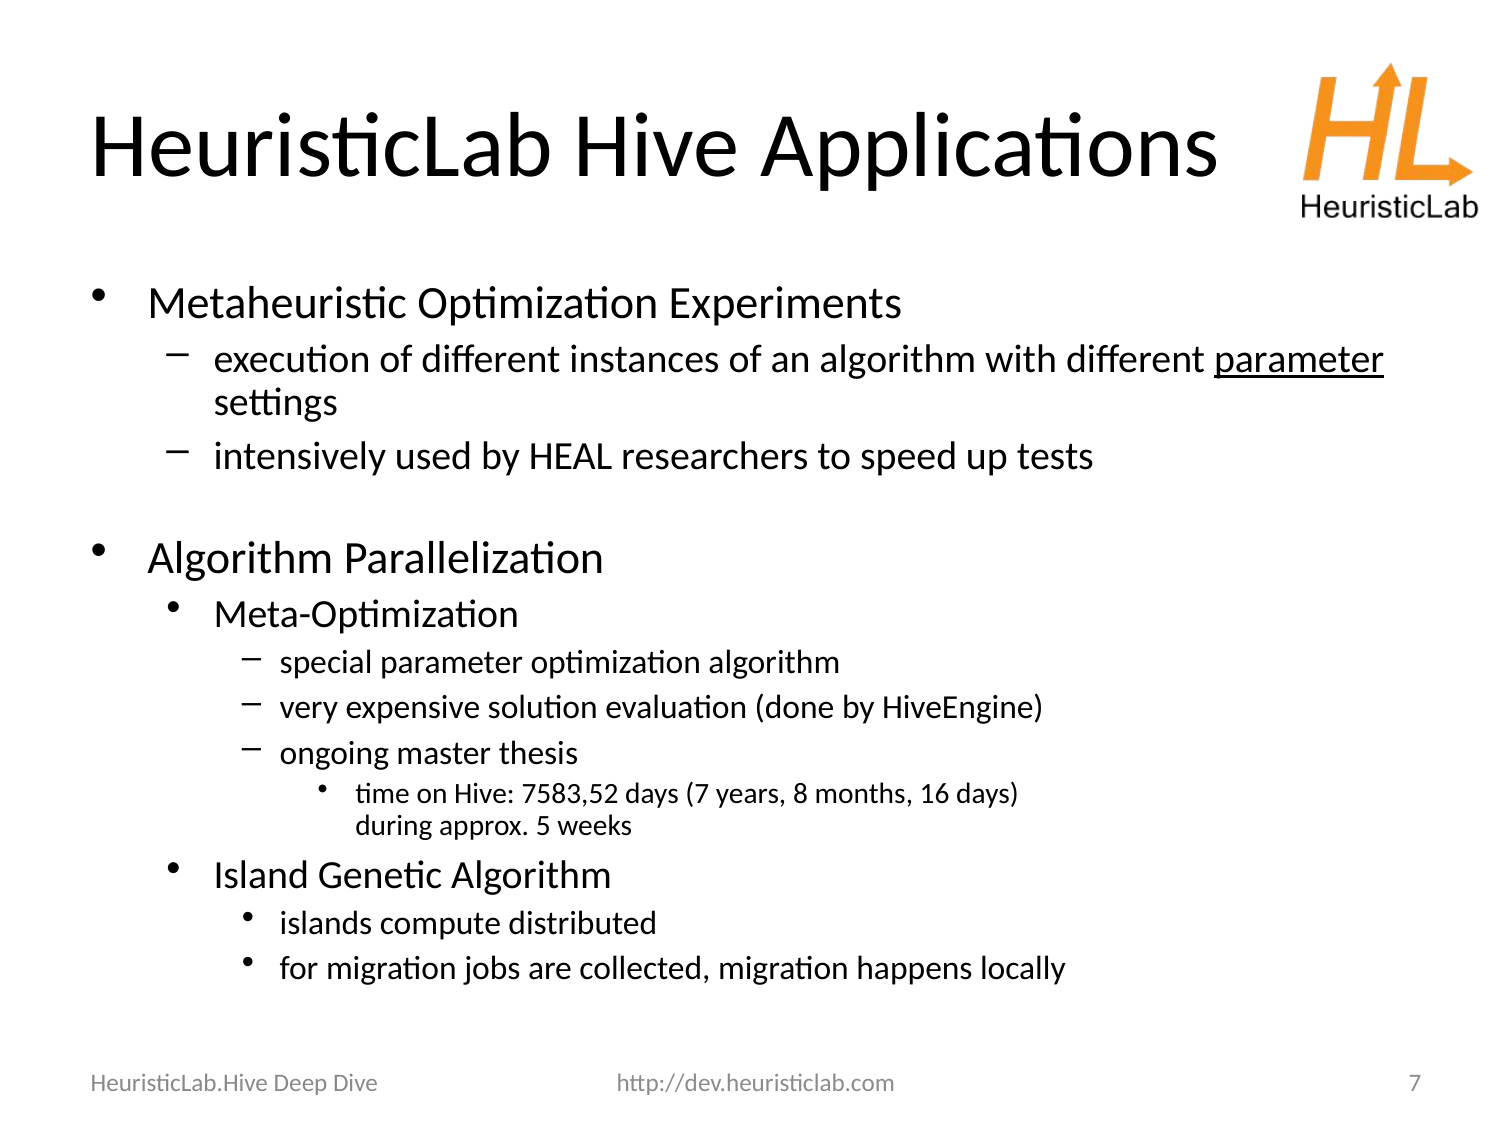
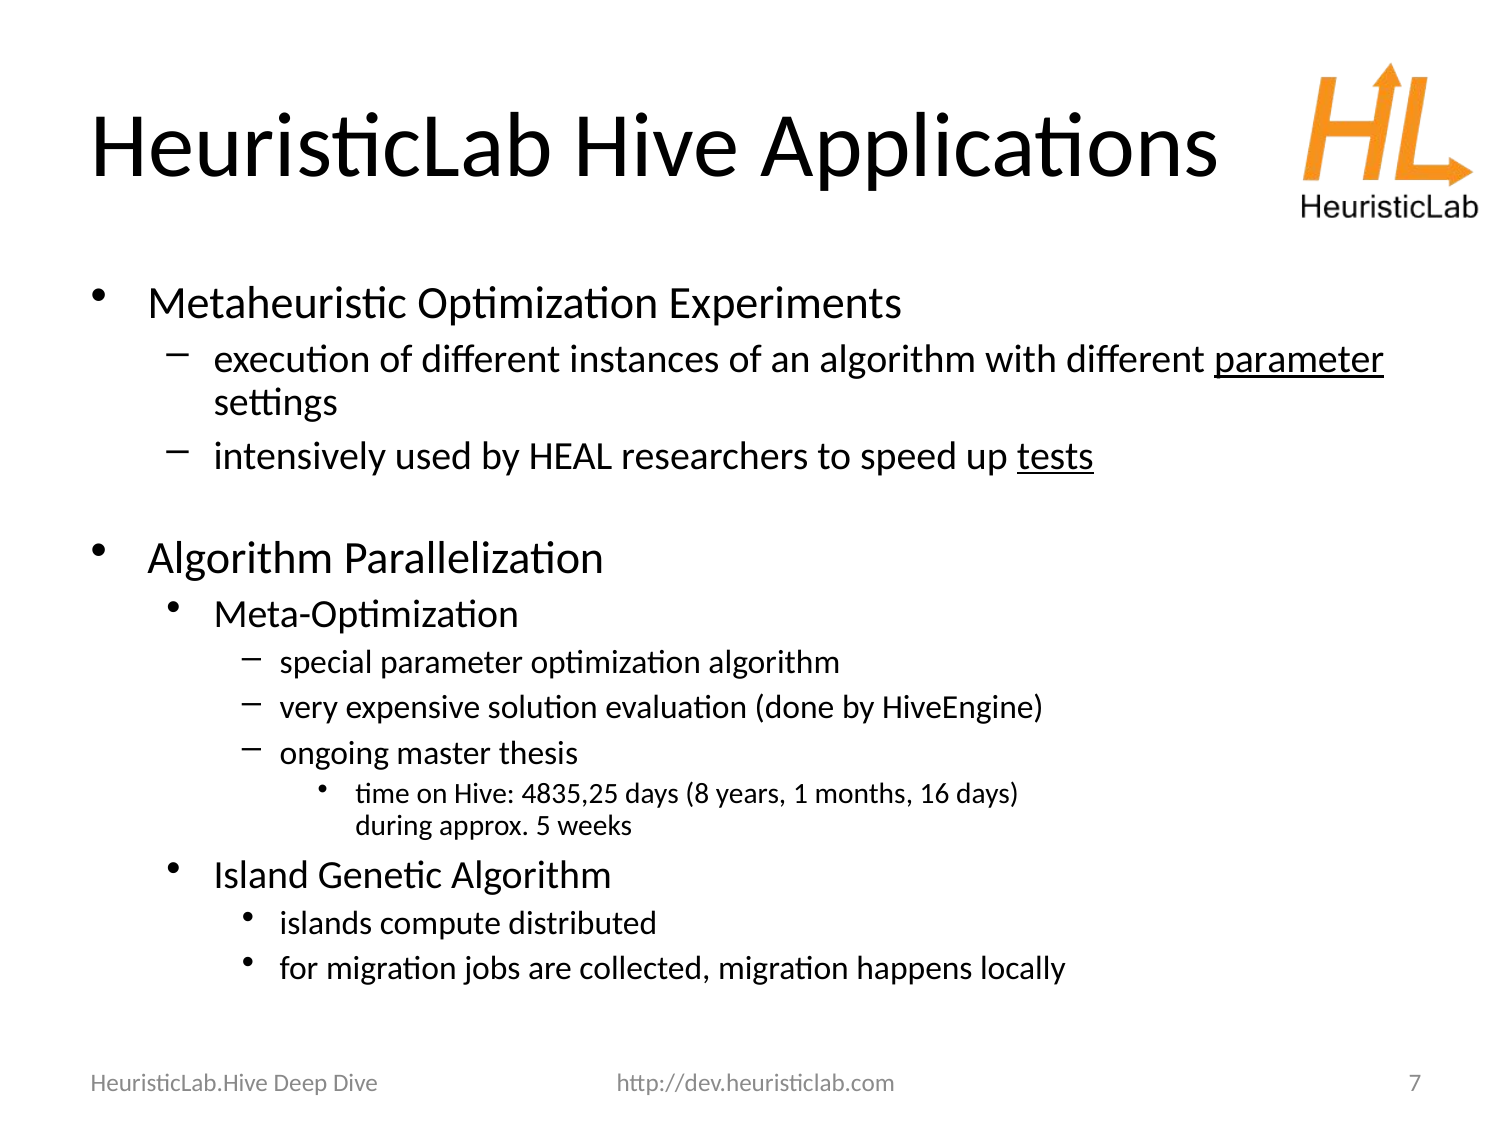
tests underline: none -> present
7583,52: 7583,52 -> 4835,25
days 7: 7 -> 8
8: 8 -> 1
